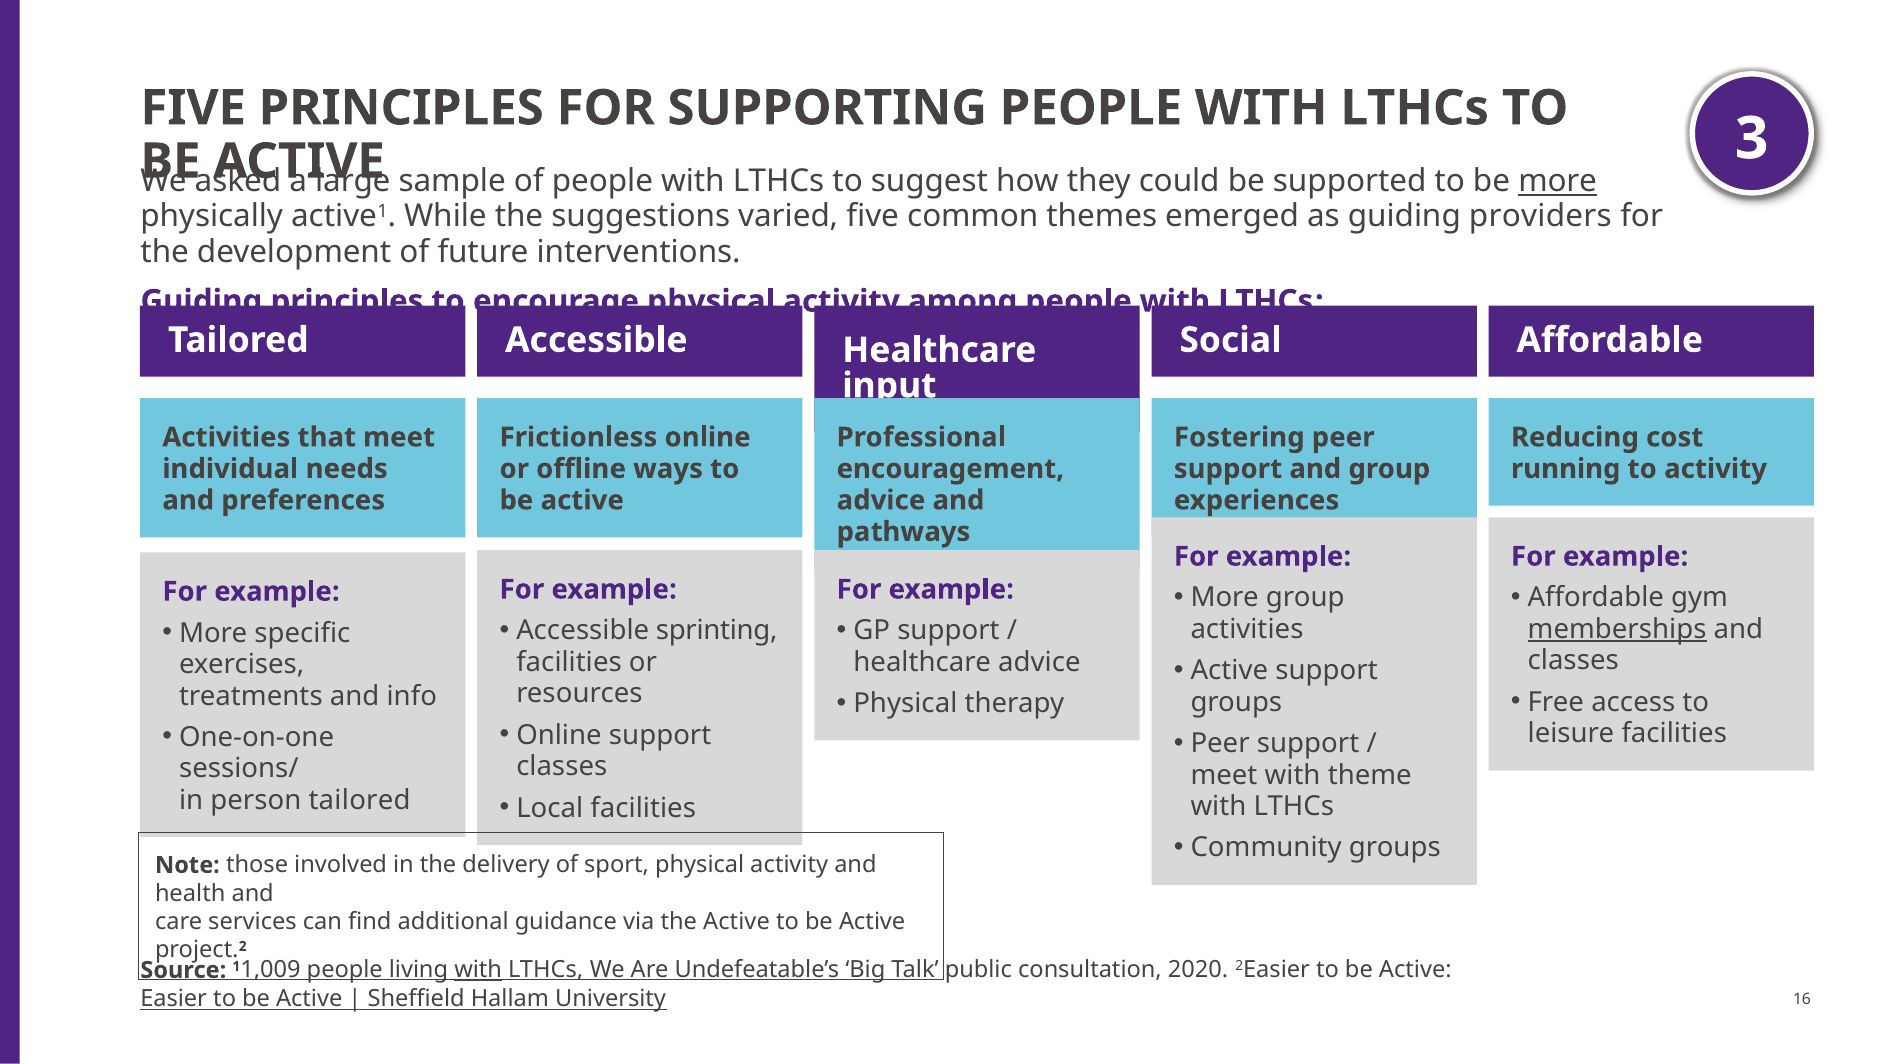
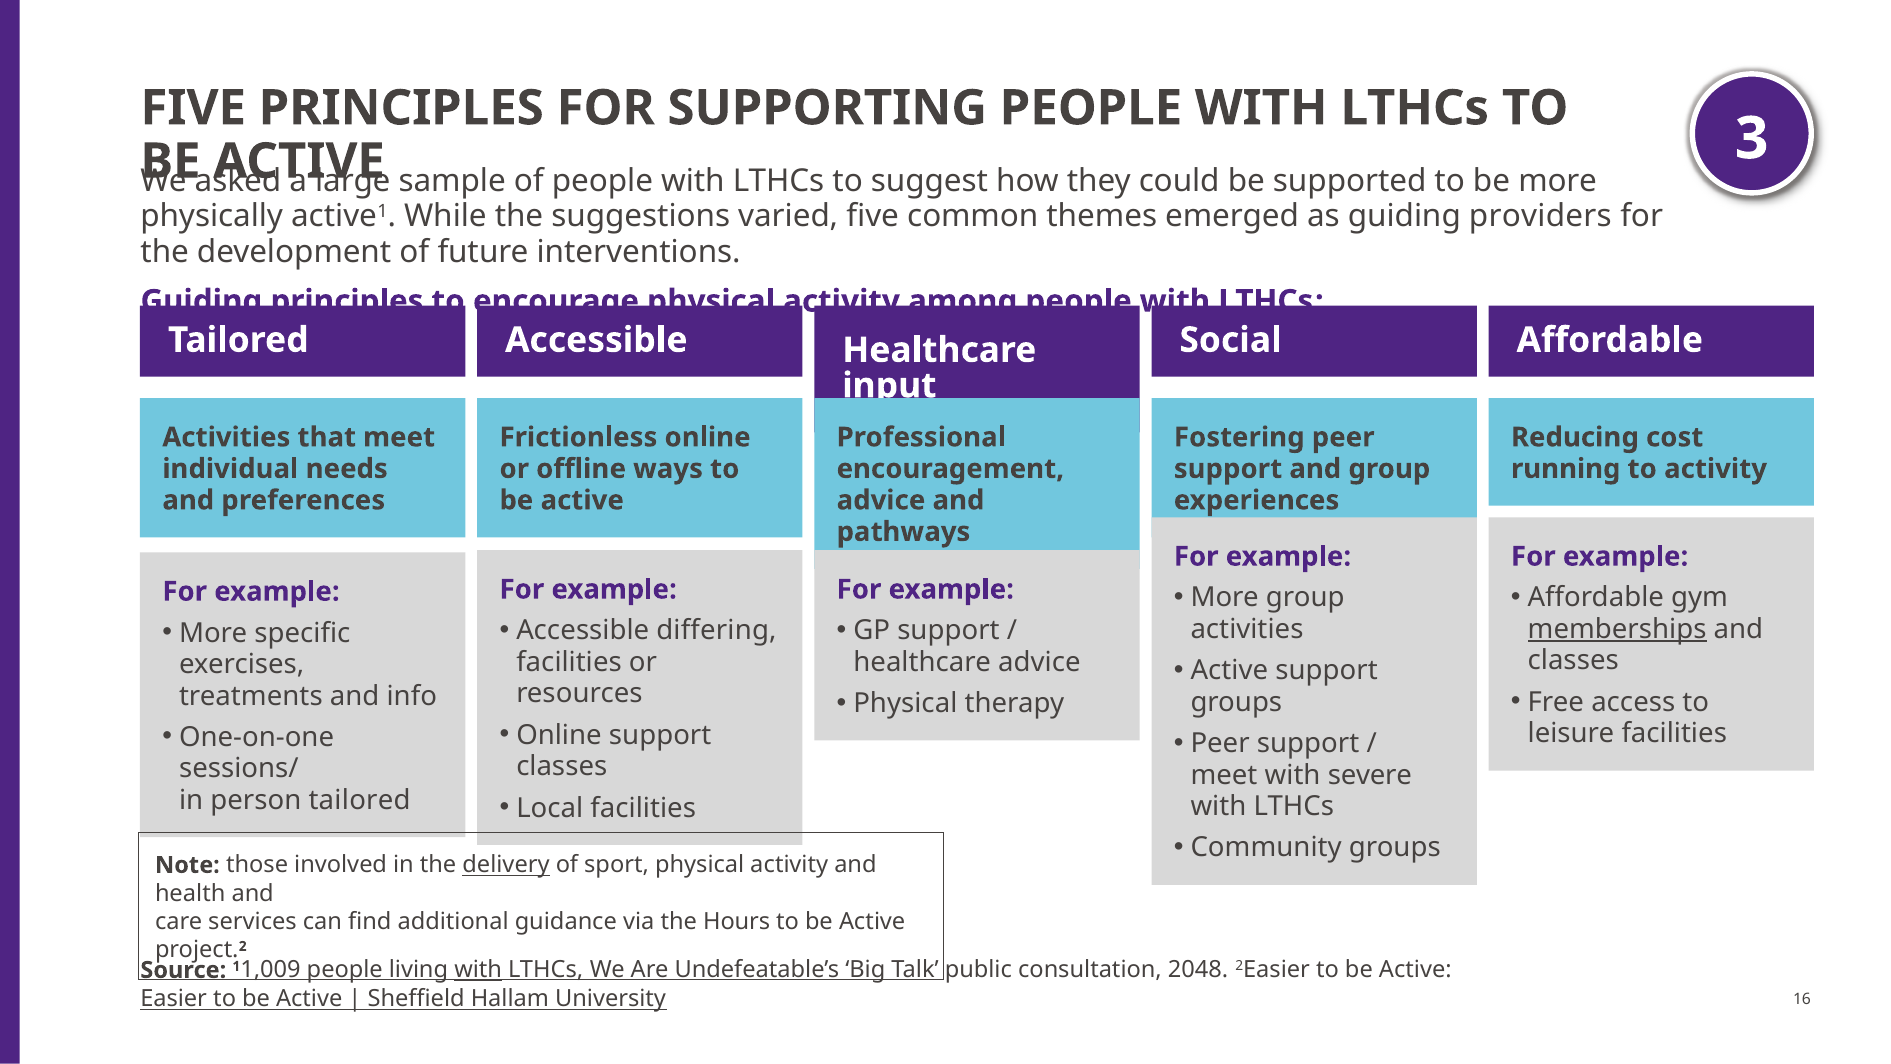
more at (1558, 181) underline: present -> none
sprinting: sprinting -> differing
theme: theme -> severe
delivery underline: none -> present
the Active: Active -> Hours
2020: 2020 -> 2048
